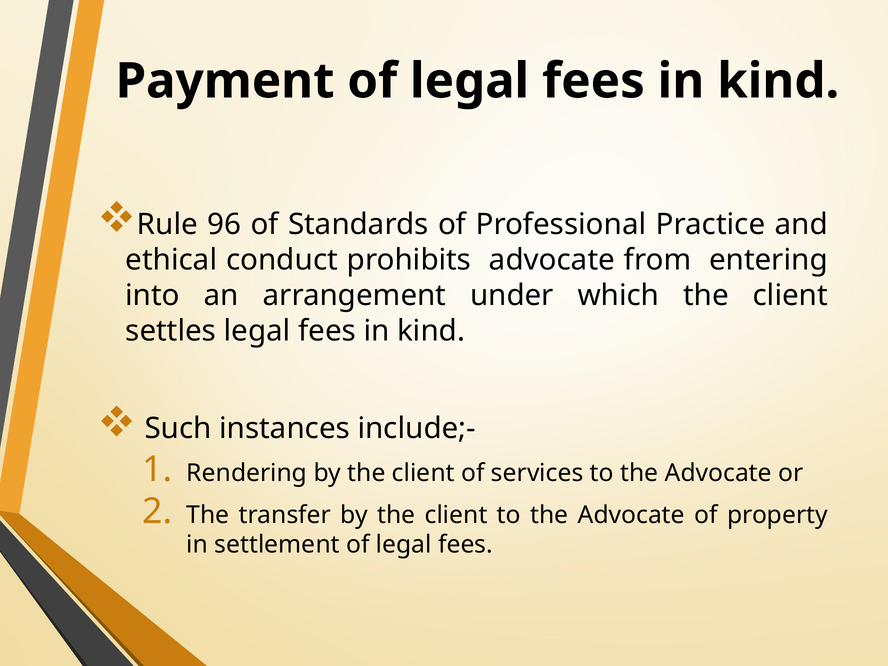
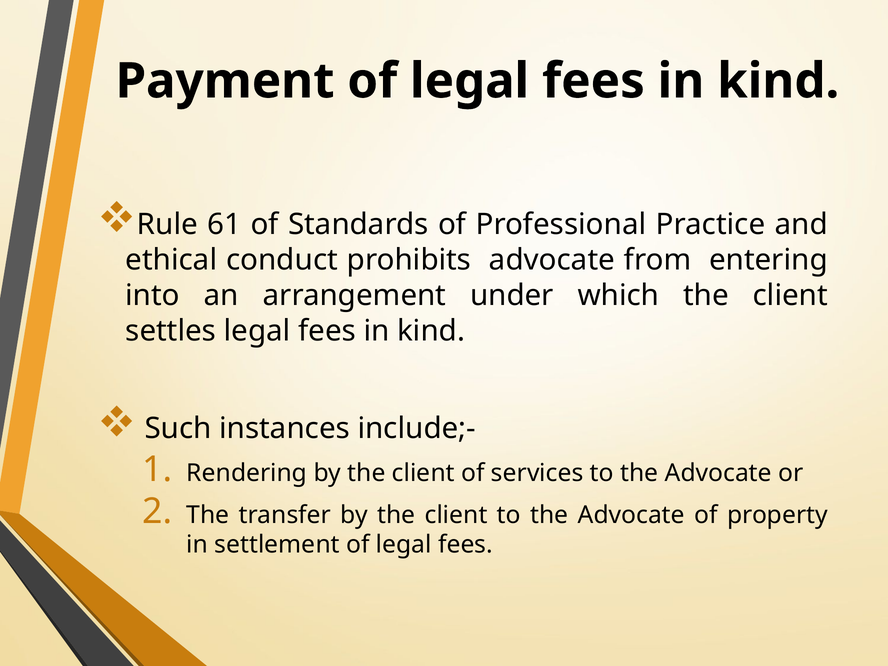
96: 96 -> 61
